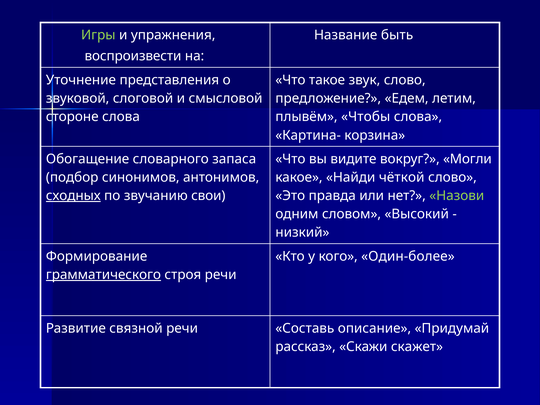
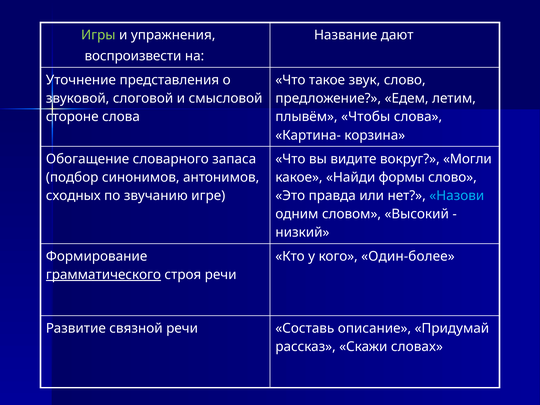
быть: быть -> дают
чёткой: чёткой -> формы
сходных underline: present -> none
свои: свои -> игре
Назови colour: light green -> light blue
скажет: скажет -> словах
